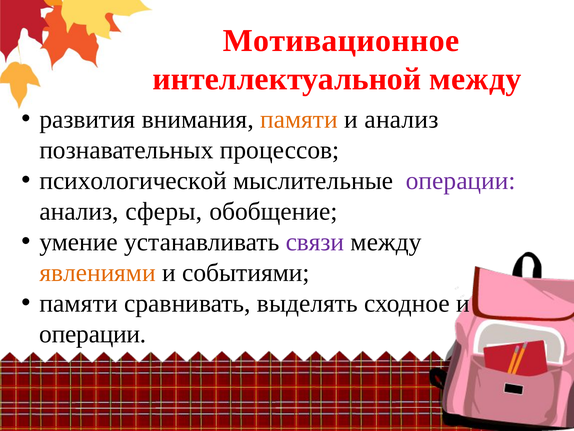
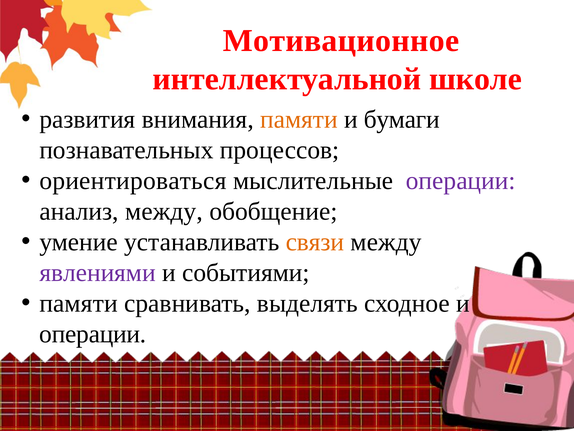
интеллектуальной между: между -> школе
и анализ: анализ -> бумаги
психологической: психологической -> ориентироваться
анализ сферы: сферы -> между
связи colour: purple -> orange
явлениями colour: orange -> purple
